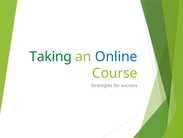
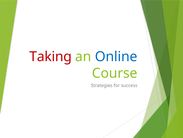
Taking colour: green -> red
